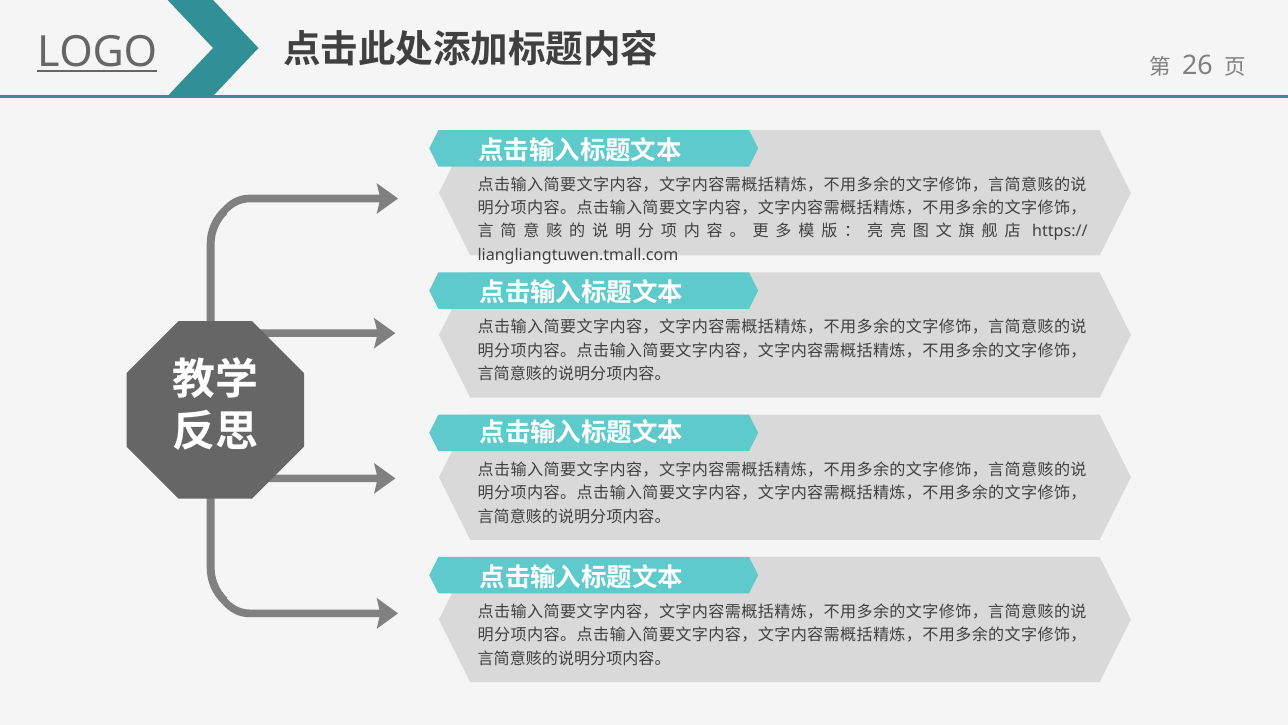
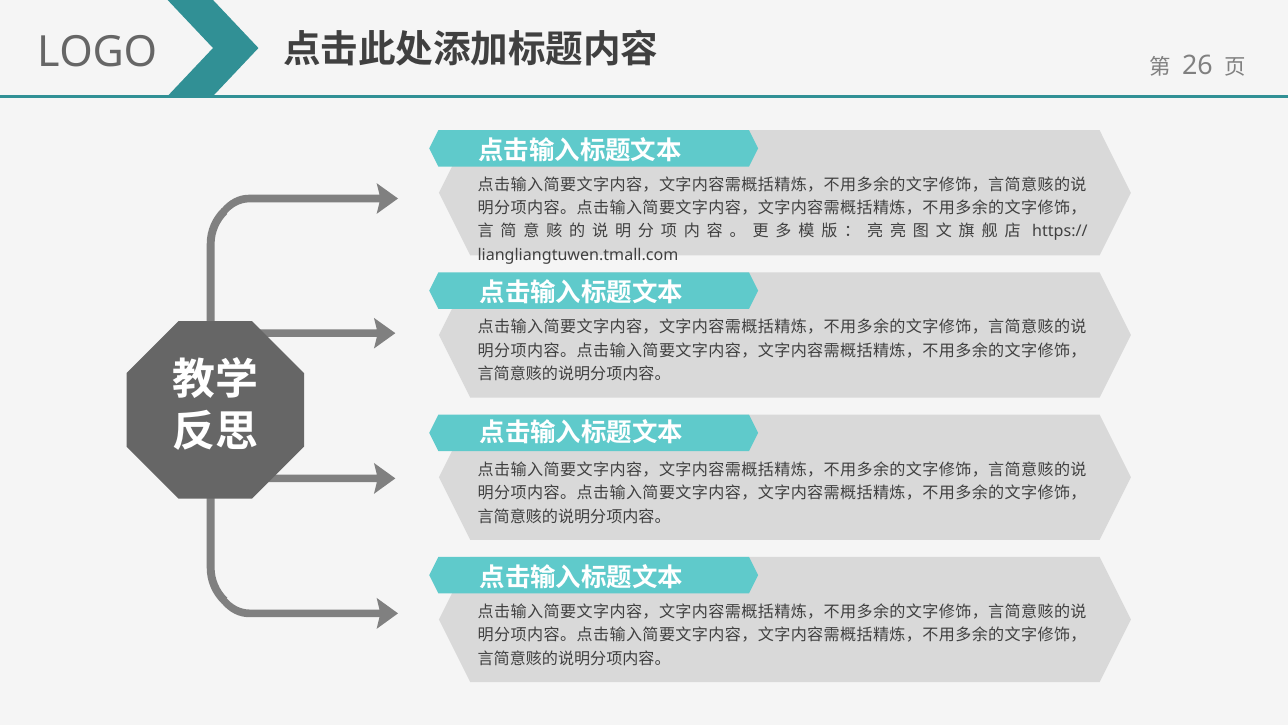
LOGO underline: present -> none
